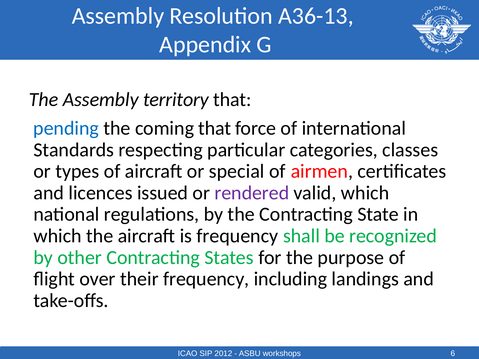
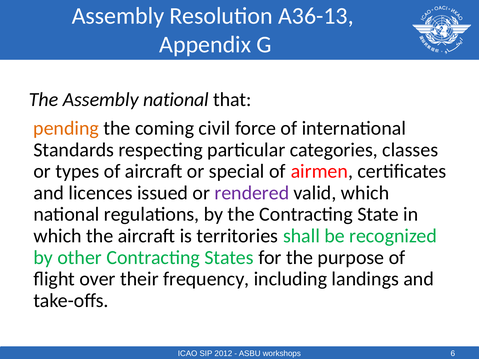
Assembly territory: territory -> national
pending colour: blue -> orange
coming that: that -> civil
is frequency: frequency -> territories
